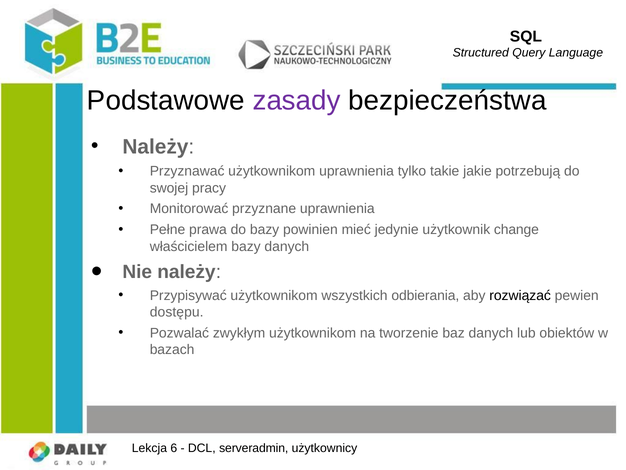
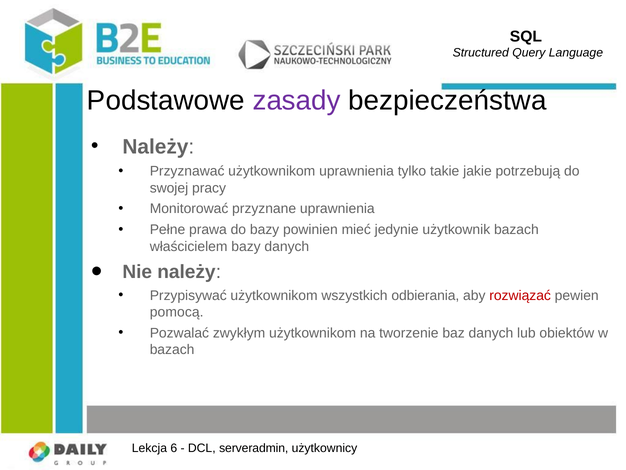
użytkownik change: change -> bazach
rozwiązać colour: black -> red
dostępu: dostępu -> pomocą
